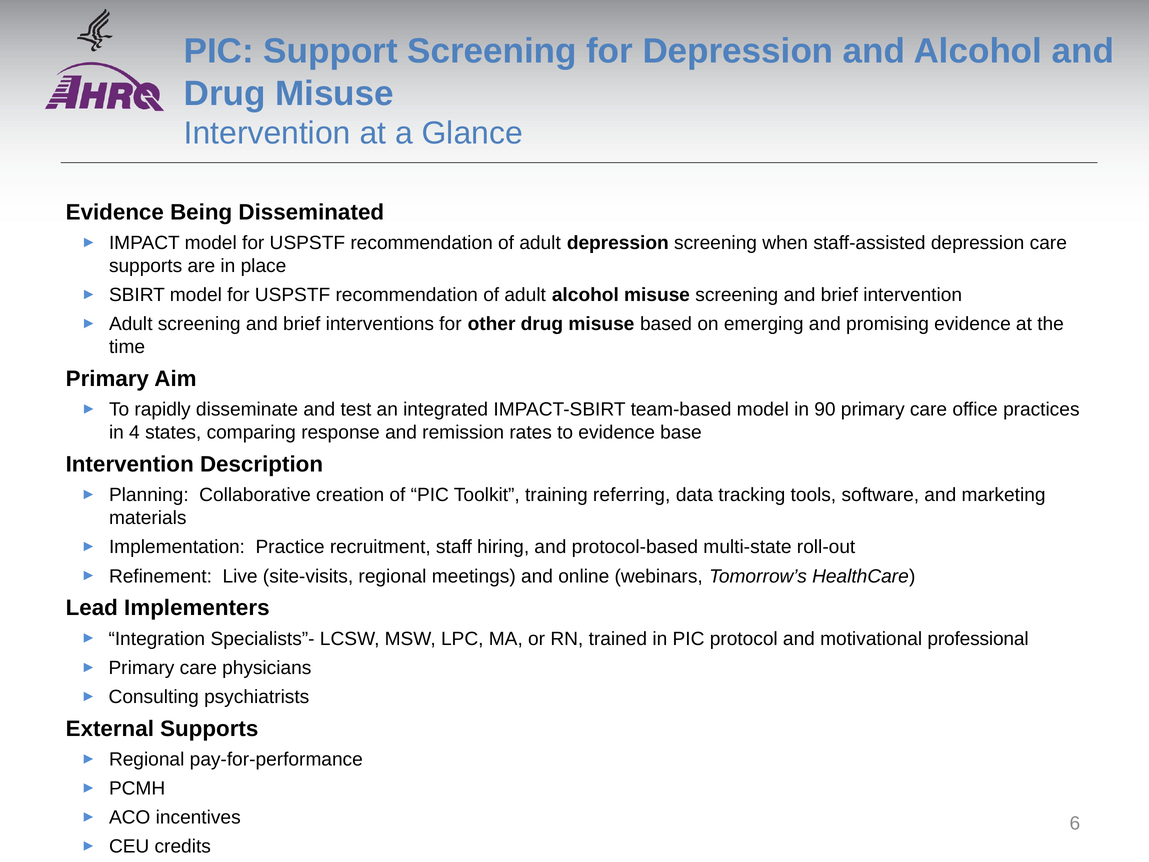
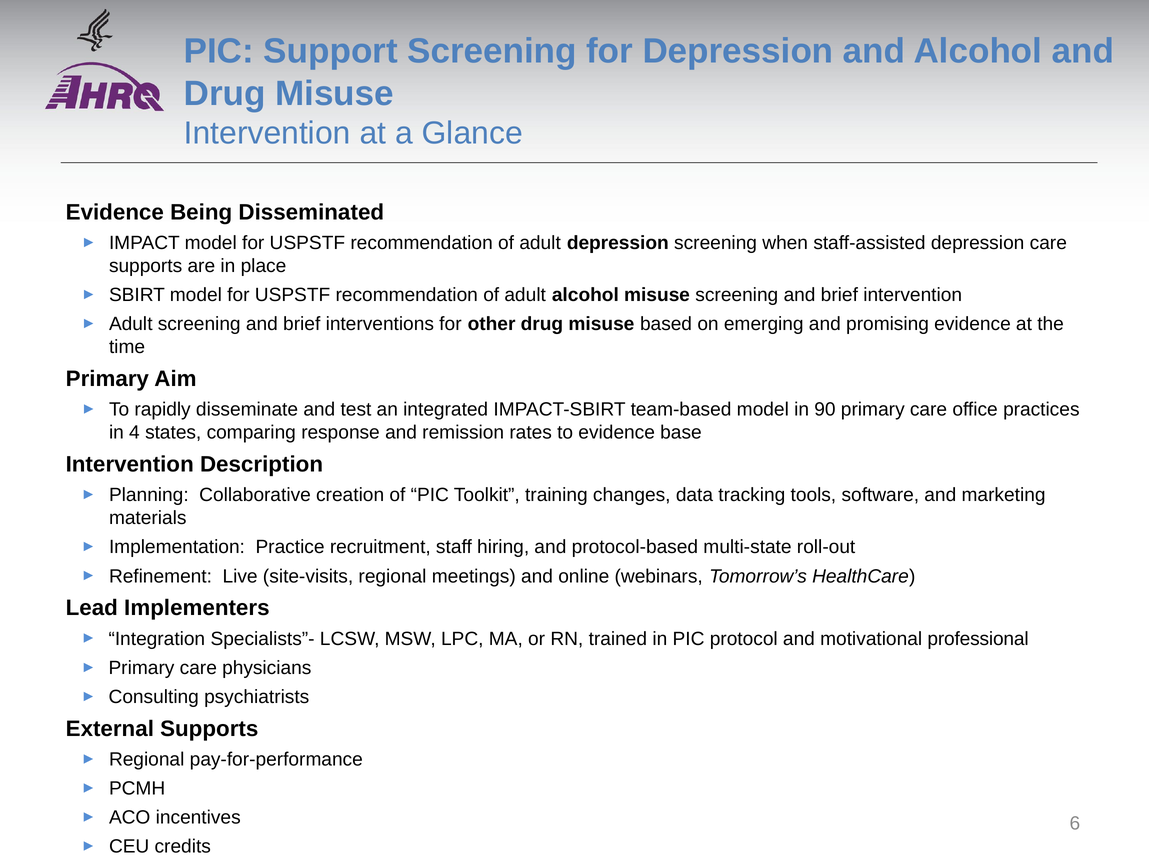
referring: referring -> changes
